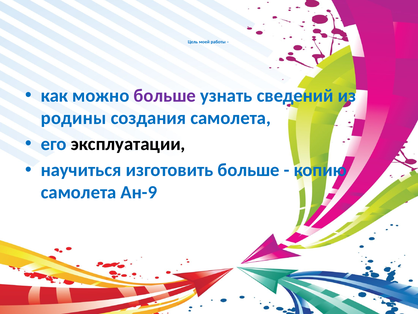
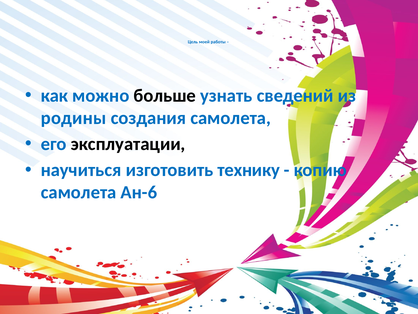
больше at (165, 96) colour: purple -> black
изготовить больше: больше -> технику
Ан-9: Ан-9 -> Ан-6
